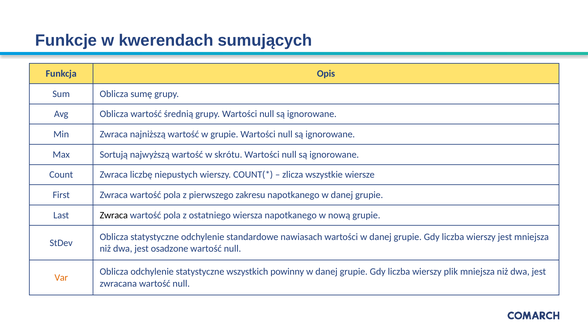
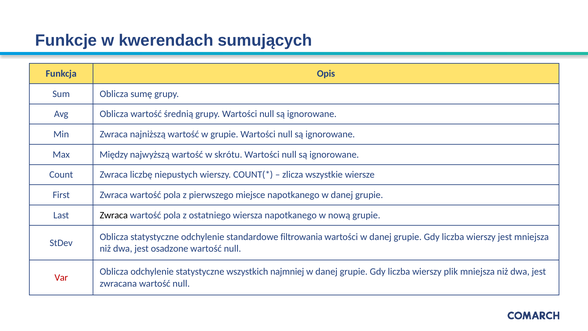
Sortują: Sortują -> Między
zakresu: zakresu -> miejsce
nawiasach: nawiasach -> filtrowania
powinny: powinny -> najmniej
Var colour: orange -> red
